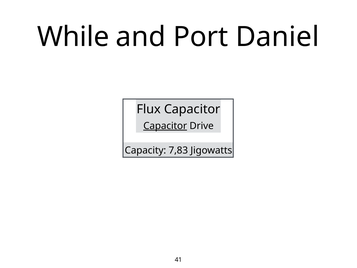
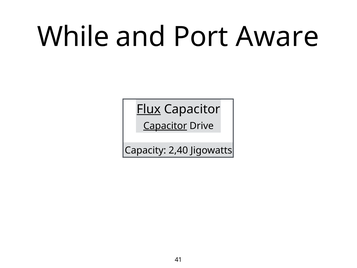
Daniel: Daniel -> Aware
Flux underline: none -> present
7,83: 7,83 -> 2,40
